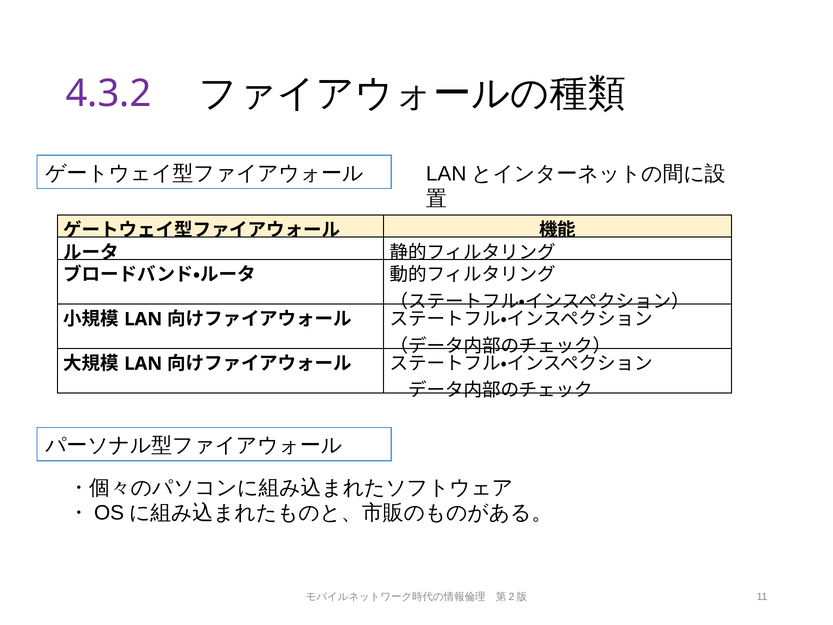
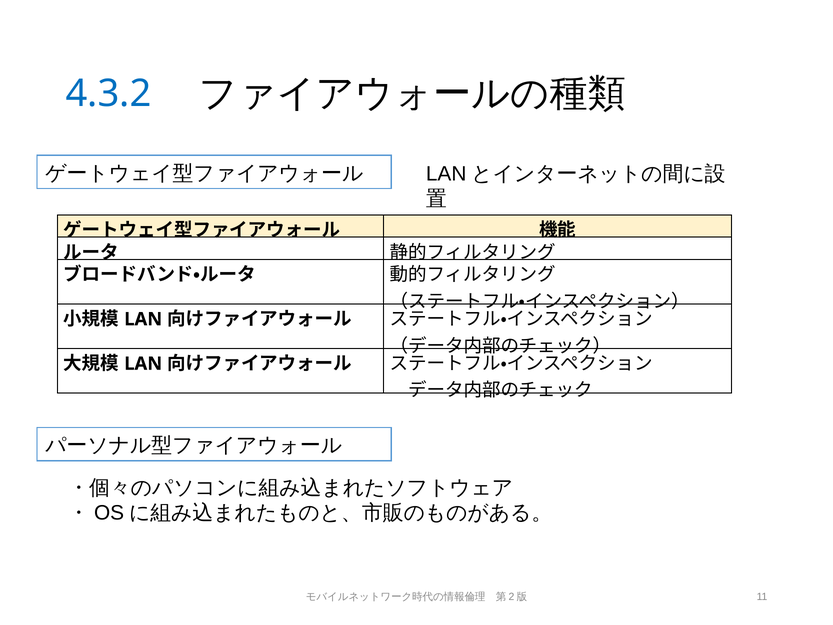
4.3.2 colour: purple -> blue
